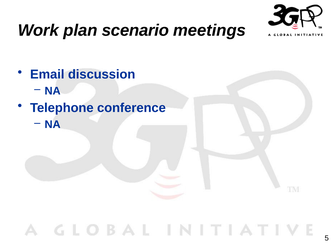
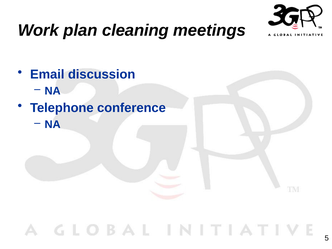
scenario: scenario -> cleaning
